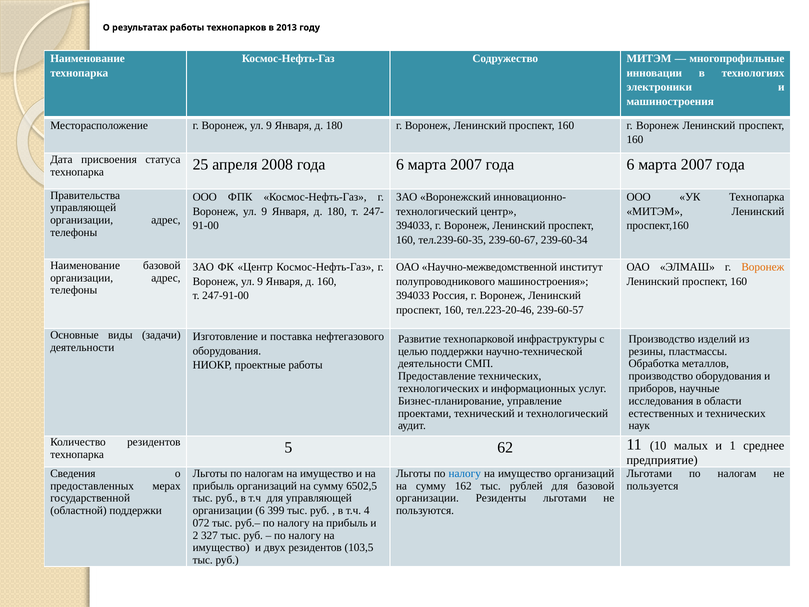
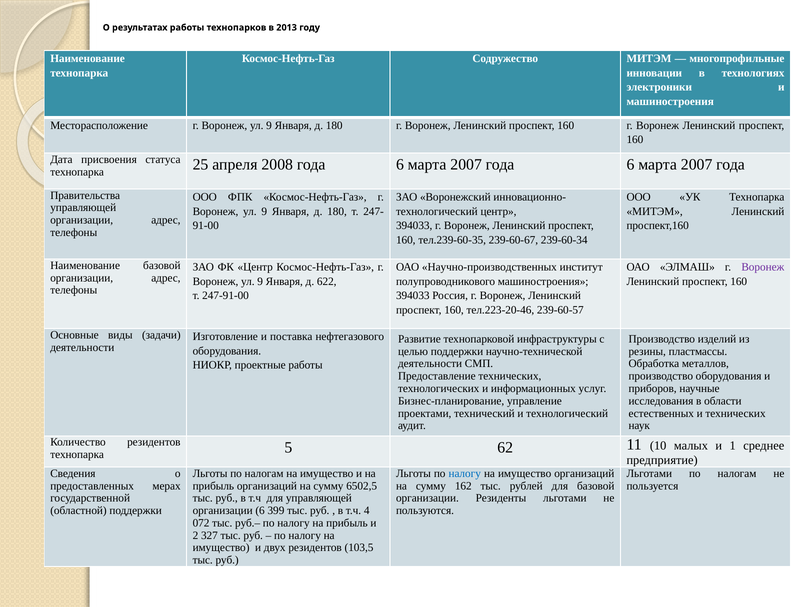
Научно-межведомственной: Научно-межведомственной -> Научно-производственных
Воронеж at (763, 267) colour: orange -> purple
д 160: 160 -> 622
